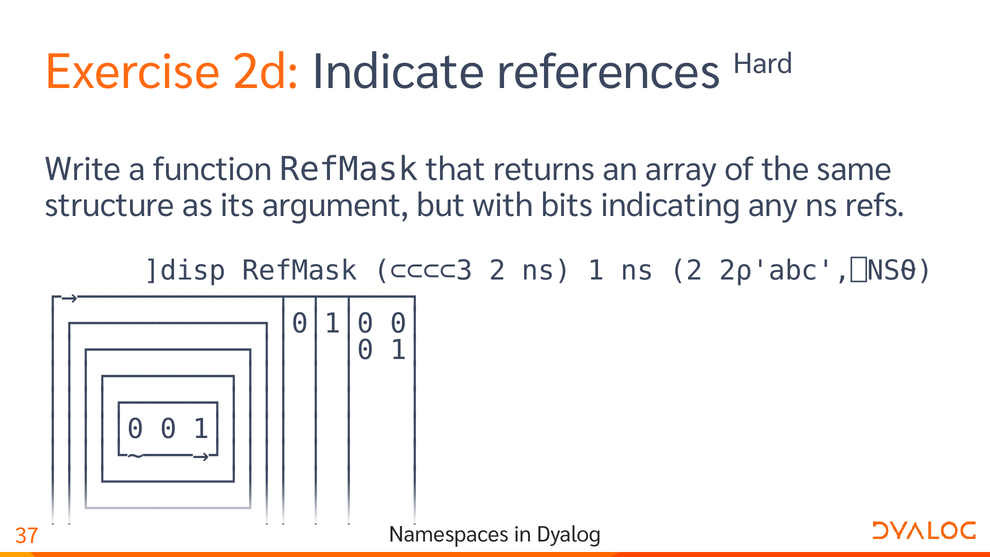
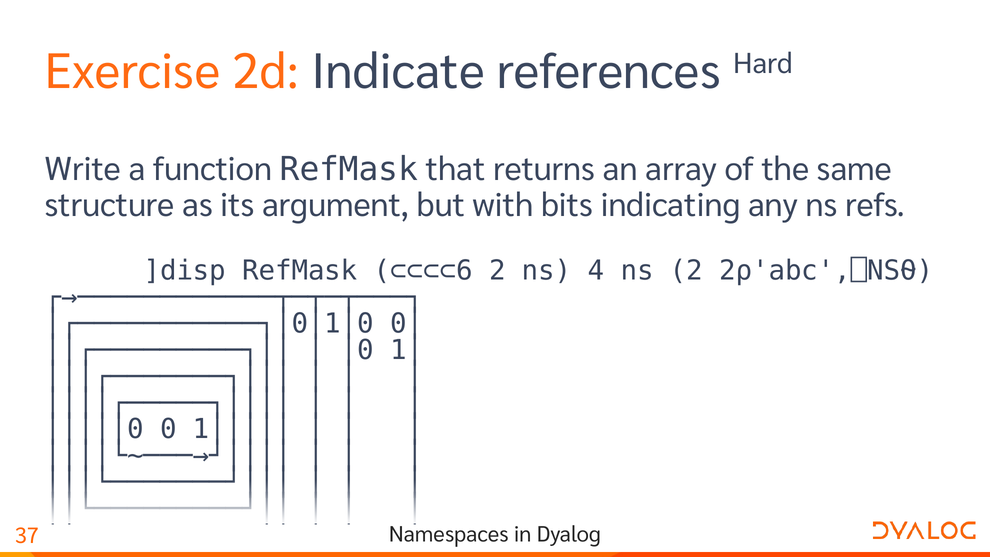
⊂⊂⊂⊂3: ⊂⊂⊂⊂3 -> ⊂⊂⊂⊂6
1: 1 -> 4
